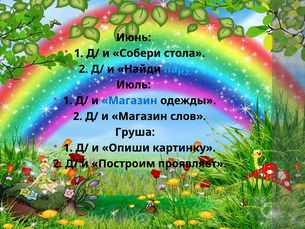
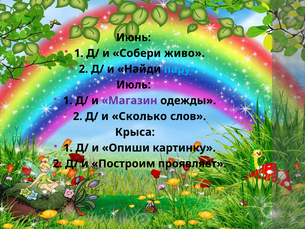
стола: стола -> живо
Магазин at (129, 100) colour: blue -> purple
2 Д/ и Магазин: Магазин -> Сколько
Груша: Груша -> Крыса
